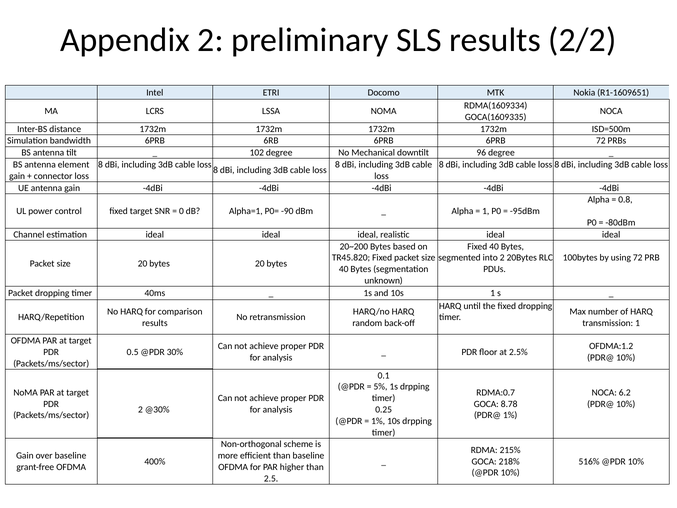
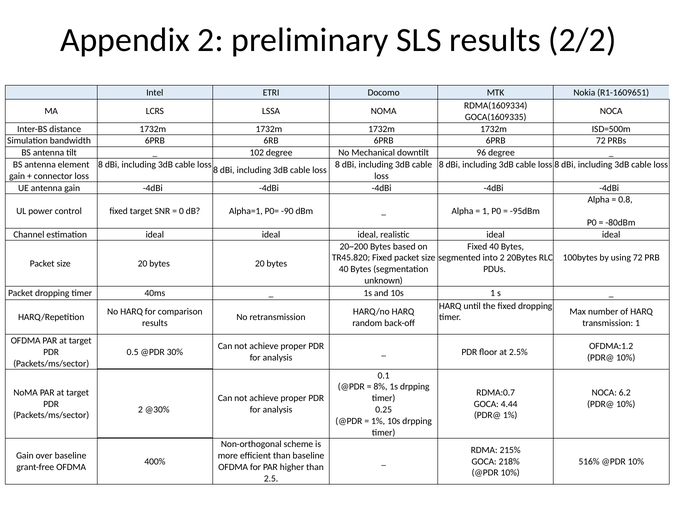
5%: 5% -> 8%
8.78: 8.78 -> 4.44
